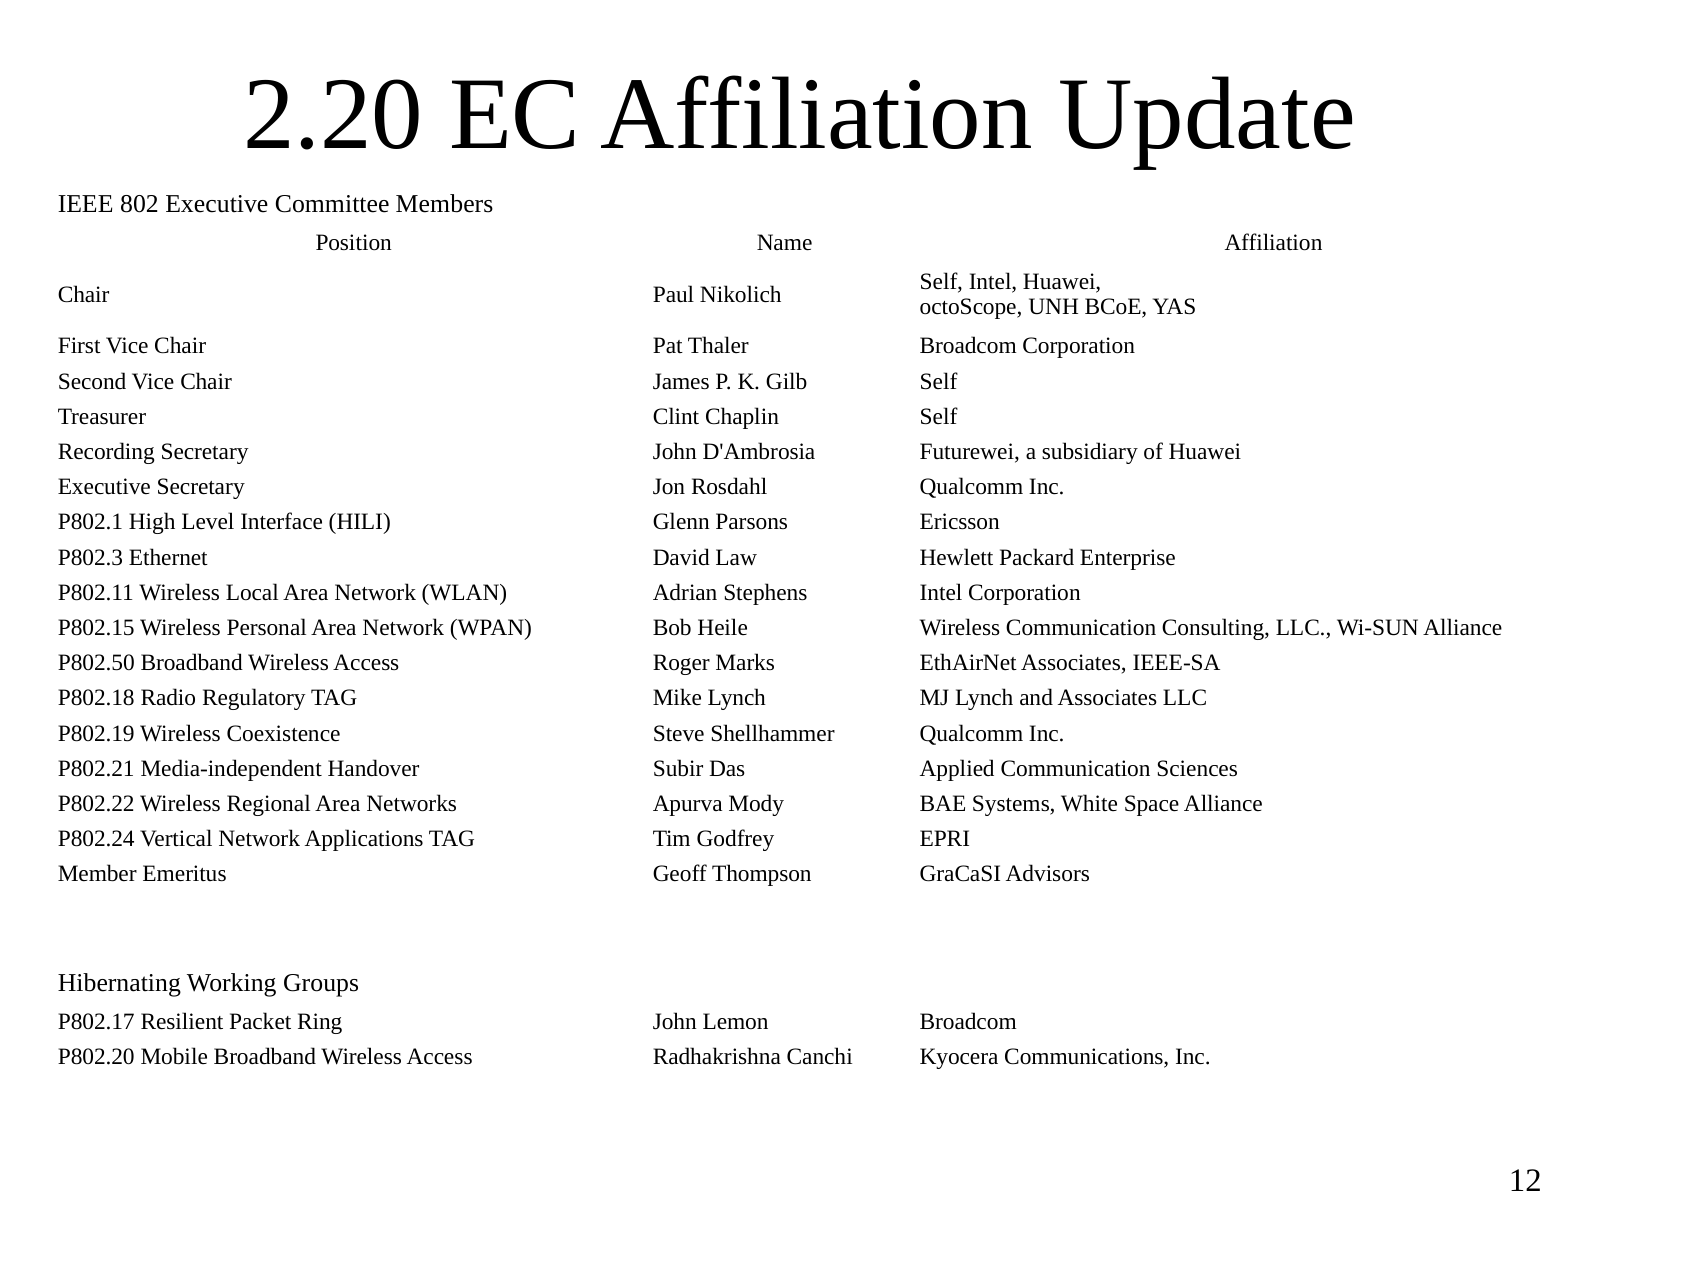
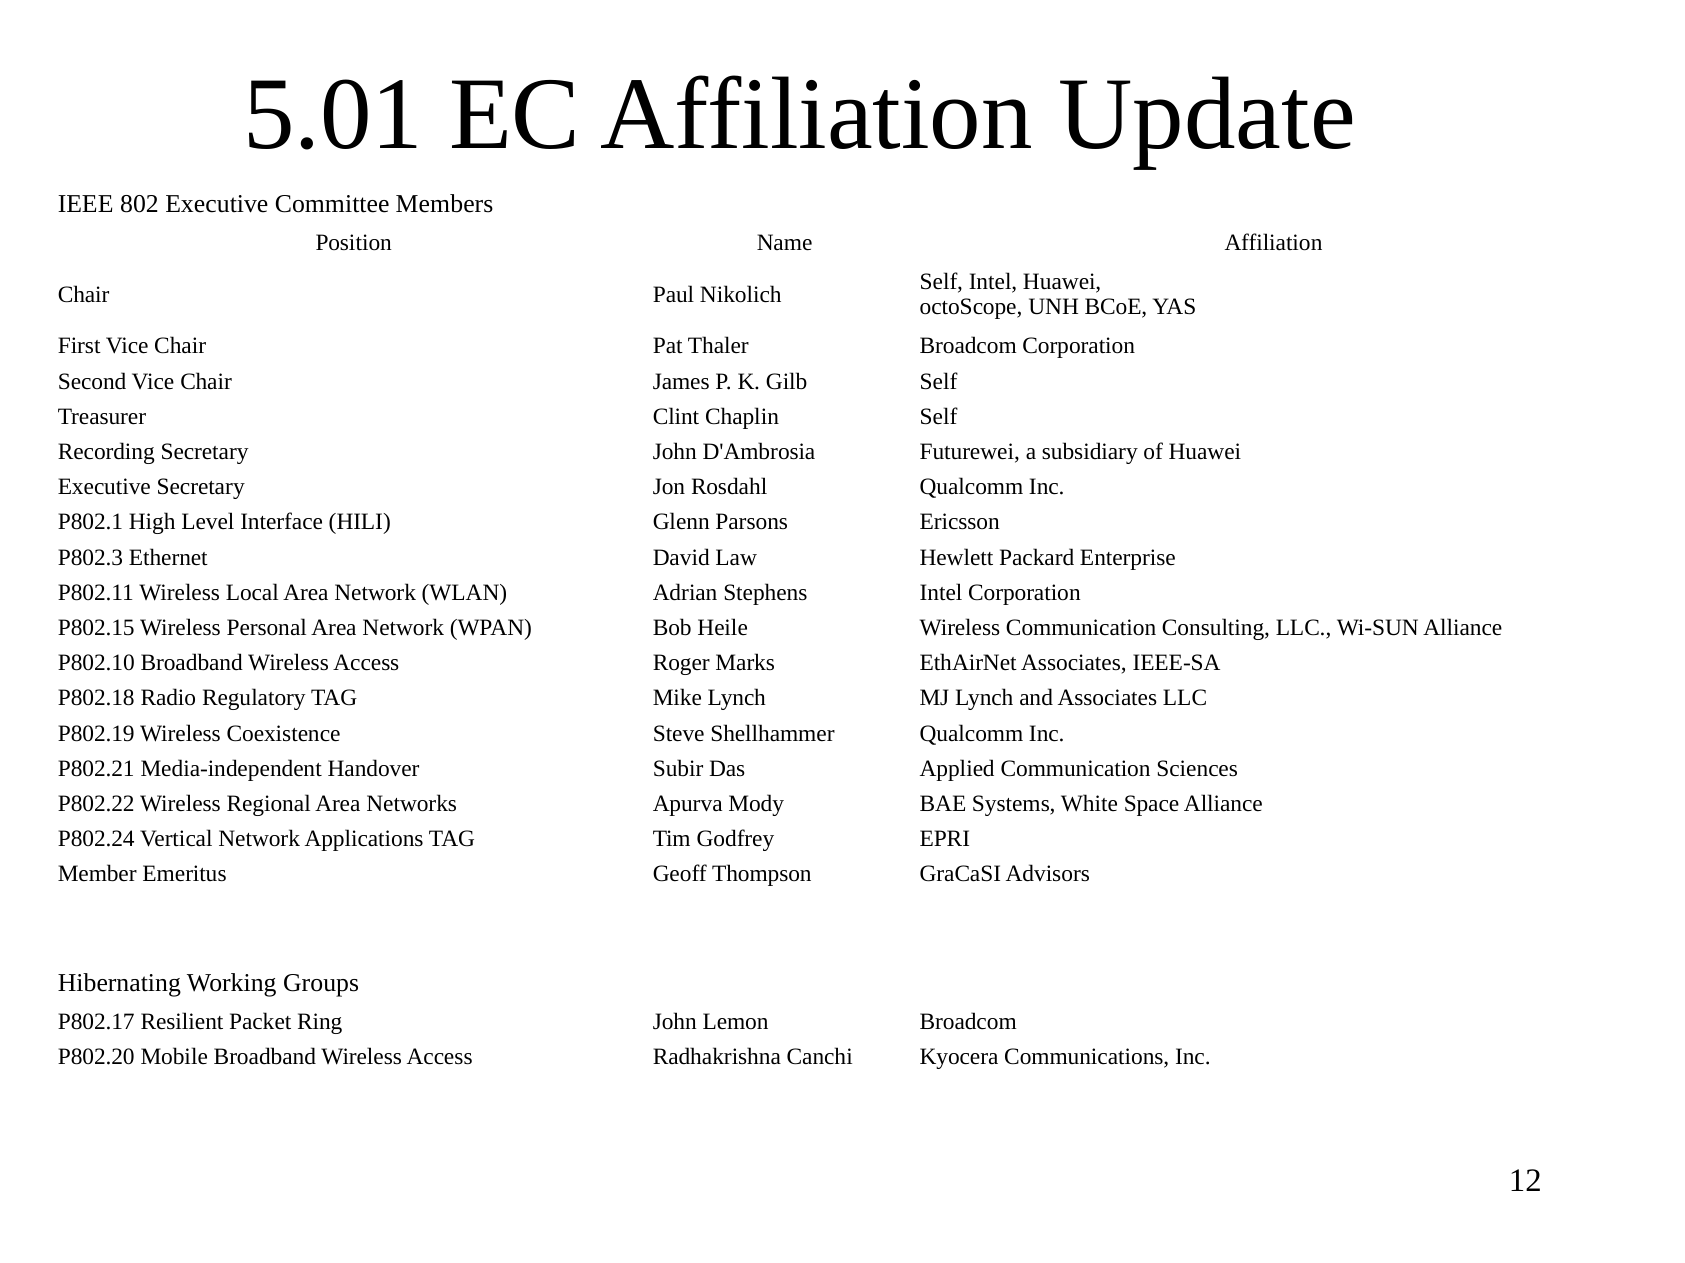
2.20: 2.20 -> 5.01
P802.50: P802.50 -> P802.10
